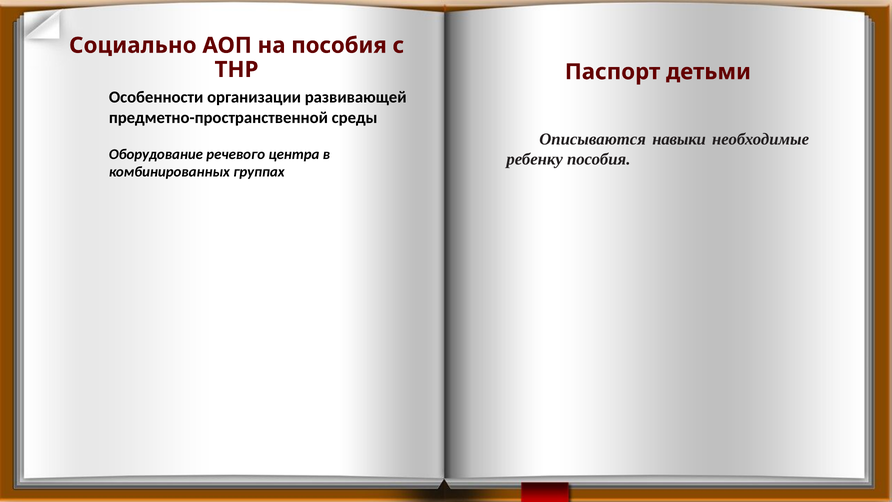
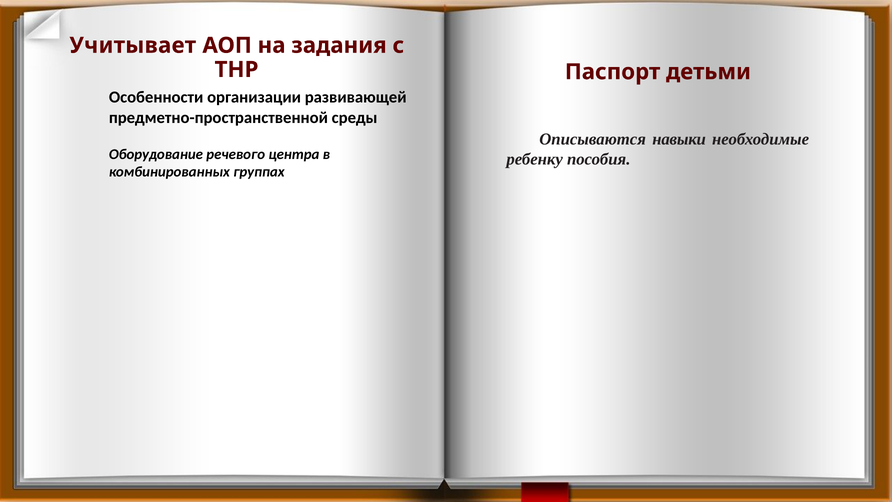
Социально: Социально -> Учитывает
на пособия: пособия -> задания
